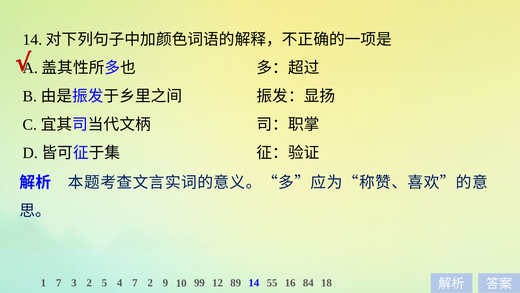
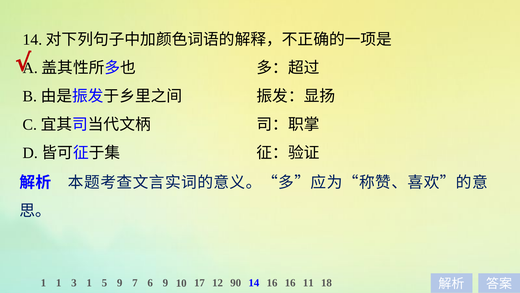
1 7: 7 -> 1
3 2: 2 -> 1
5 4: 4 -> 9
7 2: 2 -> 6
99: 99 -> 17
89: 89 -> 90
14 55: 55 -> 16
84: 84 -> 11
